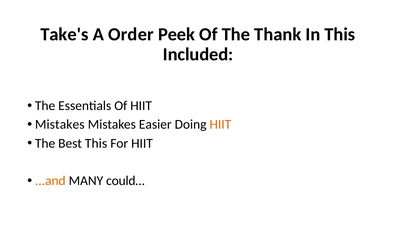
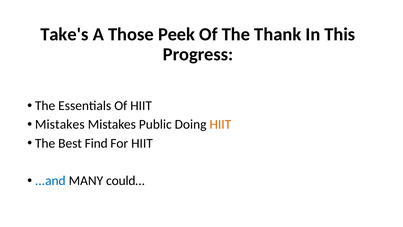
Order: Order -> Those
Included: Included -> Progress
Easier: Easier -> Public
Best This: This -> Find
...and colour: orange -> blue
